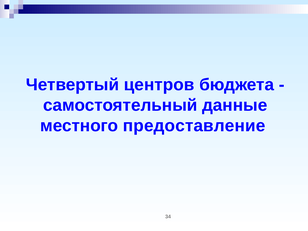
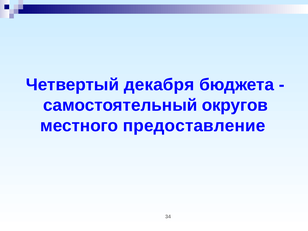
центров: центров -> декабря
данные: данные -> округов
